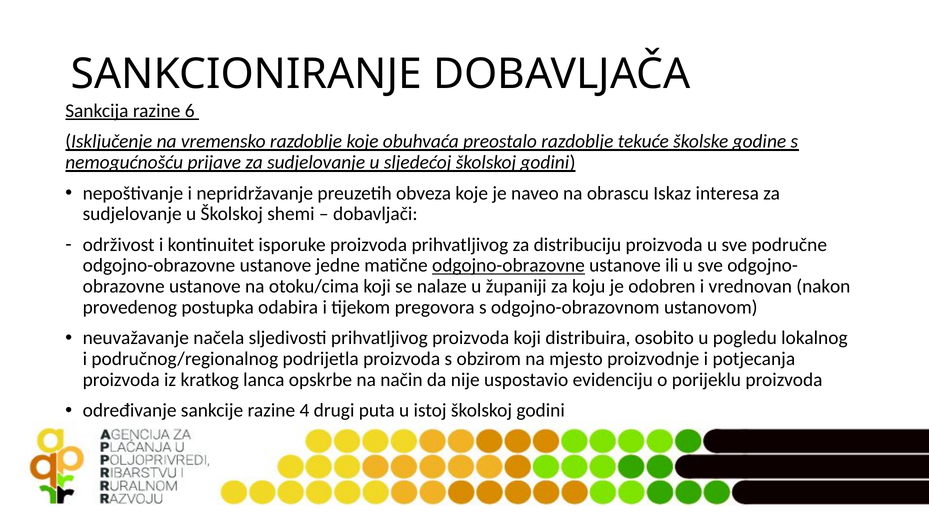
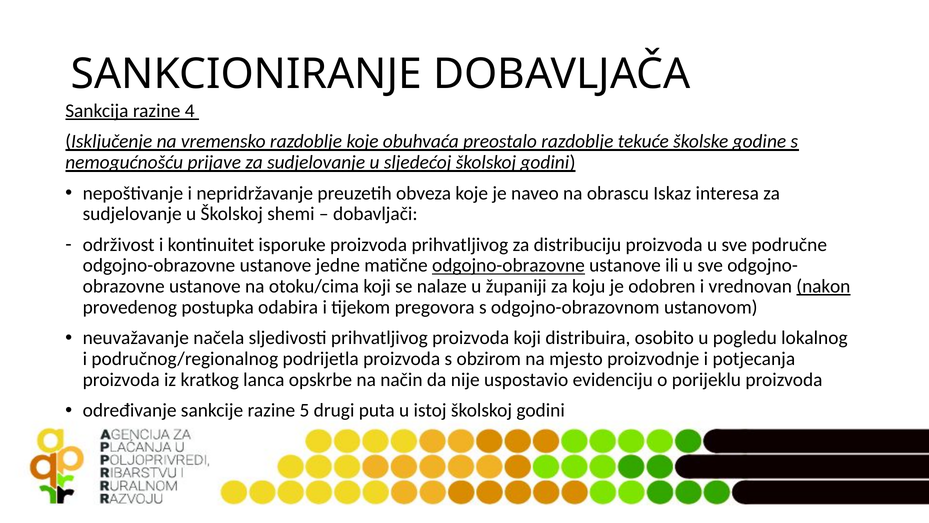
6: 6 -> 4
nakon underline: none -> present
4: 4 -> 5
